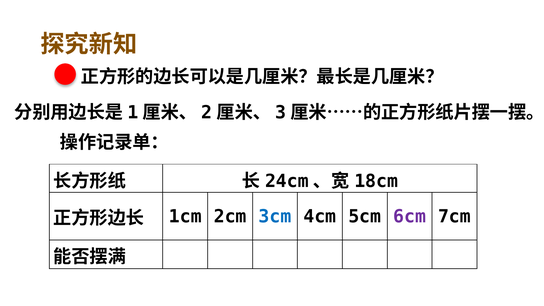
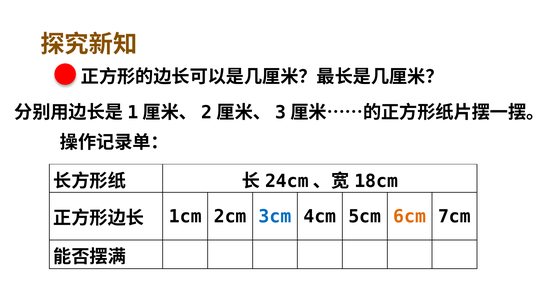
6cm colour: purple -> orange
